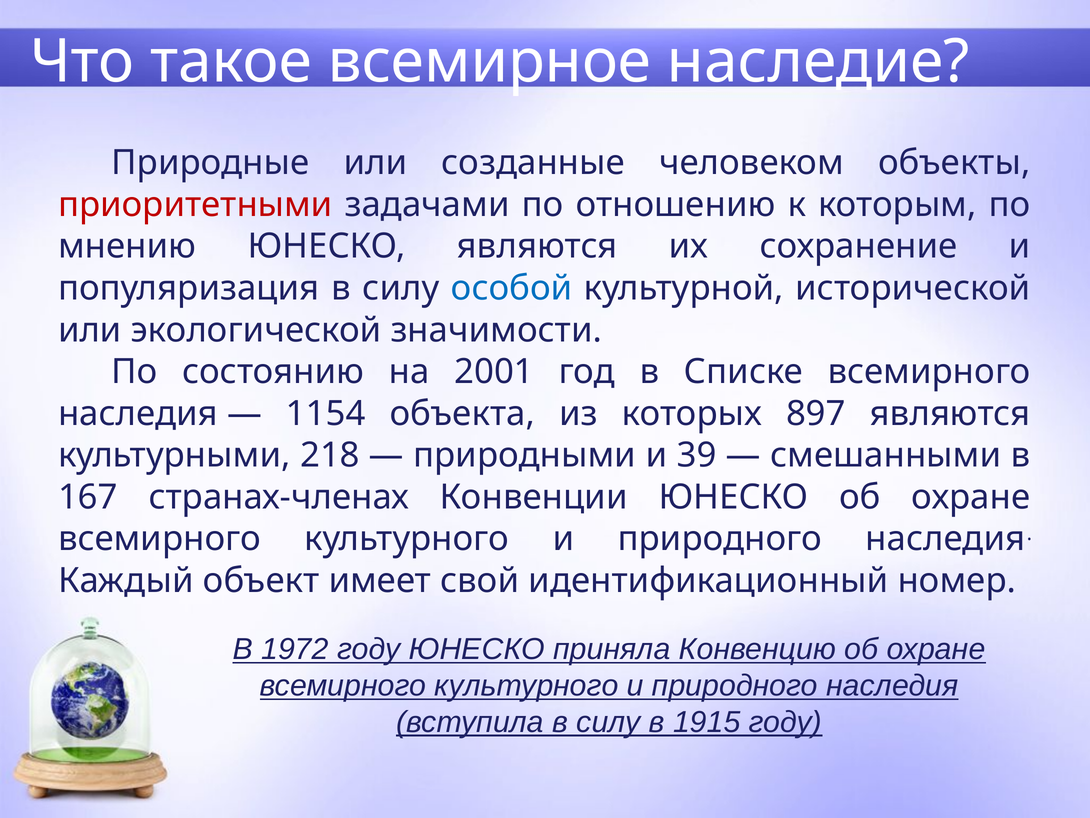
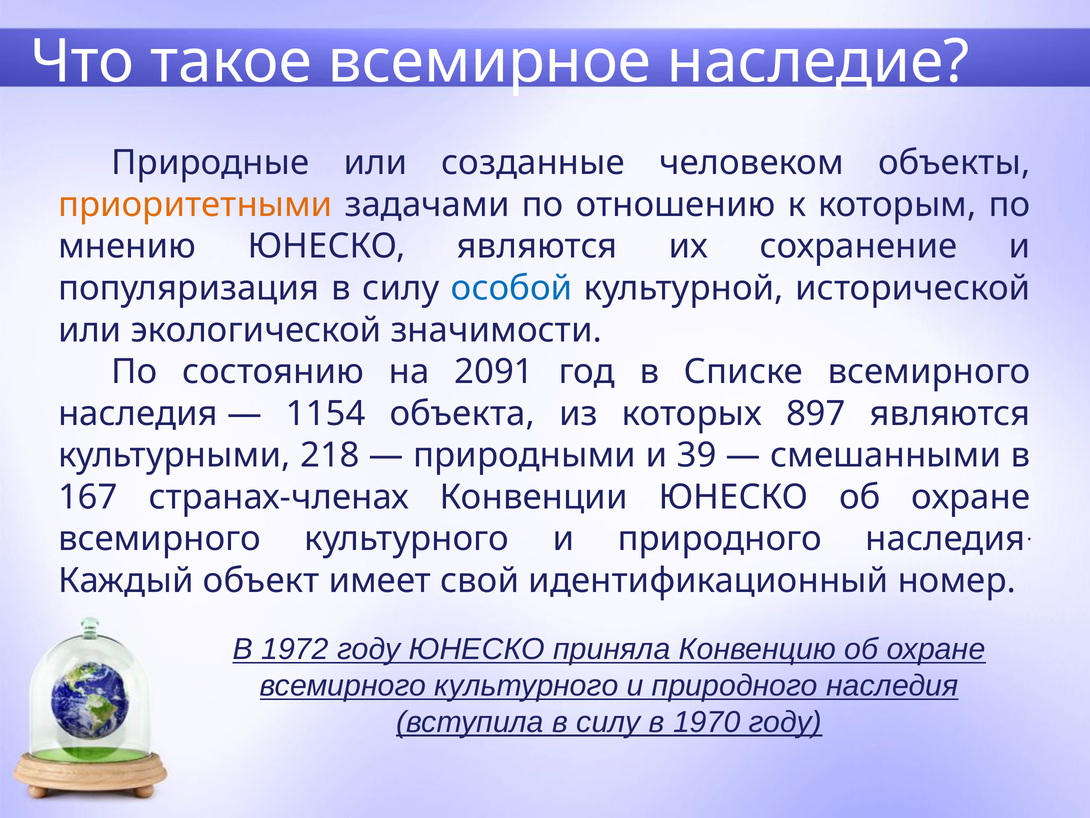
приоритетными colour: red -> orange
2001: 2001 -> 2091
1915: 1915 -> 1970
